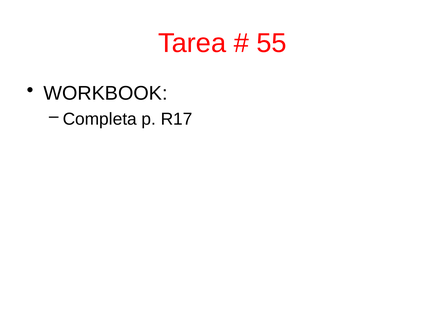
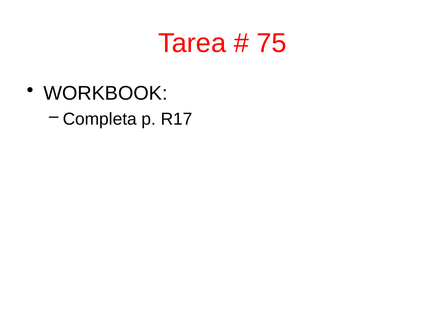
55: 55 -> 75
